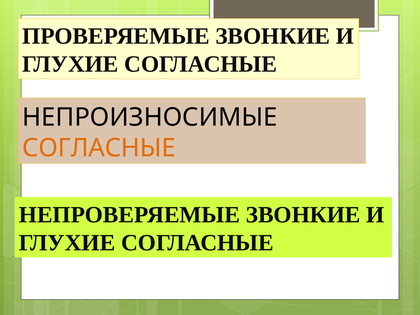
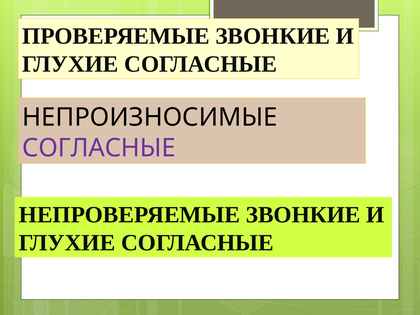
СОГЛАСНЫЕ at (99, 148) colour: orange -> purple
